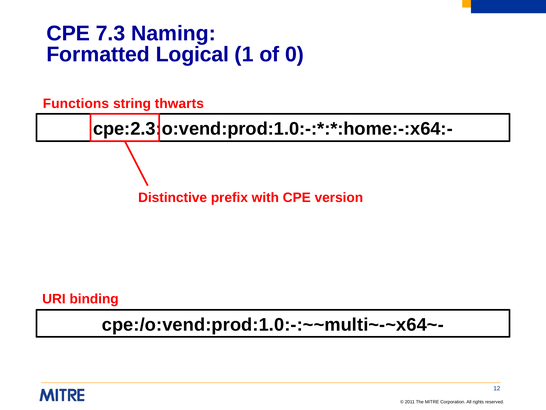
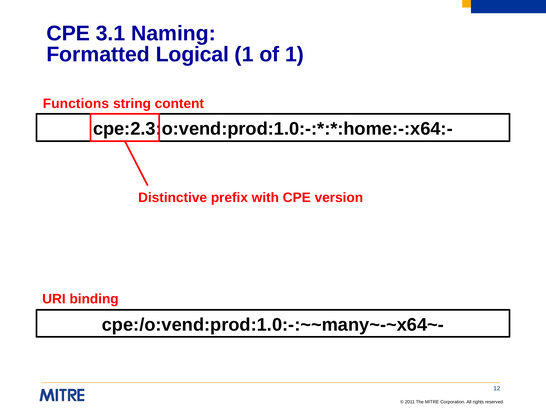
7.3: 7.3 -> 3.1
of 0: 0 -> 1
thwarts: thwarts -> content
cpe:/o:vend:prod:1.0:-:~~multi~-~x64~-: cpe:/o:vend:prod:1.0:-:~~multi~-~x64~- -> cpe:/o:vend:prod:1.0:-:~~many~-~x64~-
